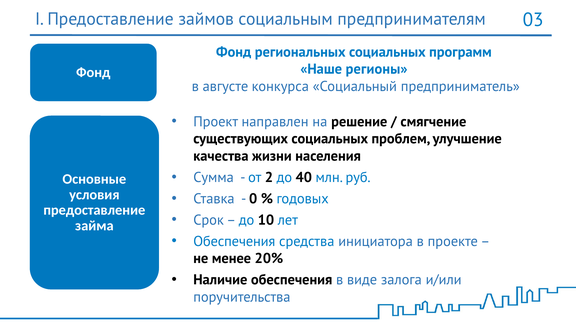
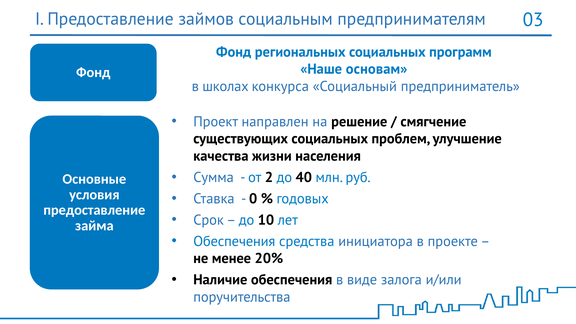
регионы: регионы -> основам
августе: августе -> школах
